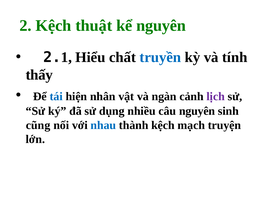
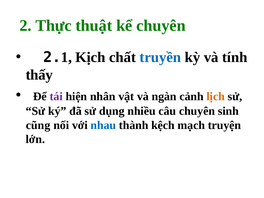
2 Kệch: Kệch -> Thực
kể nguyên: nguyên -> chuyên
Hiểu: Hiểu -> Kịch
tái colour: blue -> purple
lịch colour: purple -> orange
câu nguyên: nguyên -> chuyên
